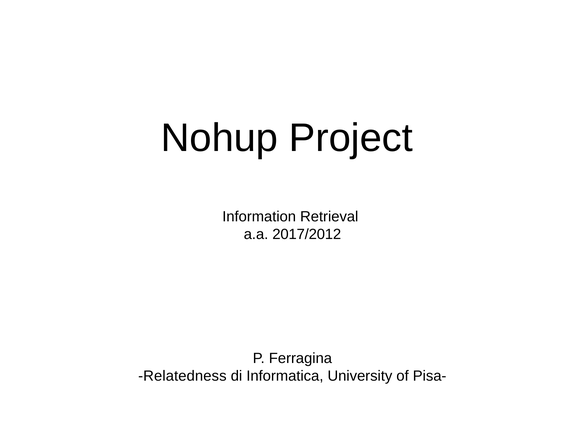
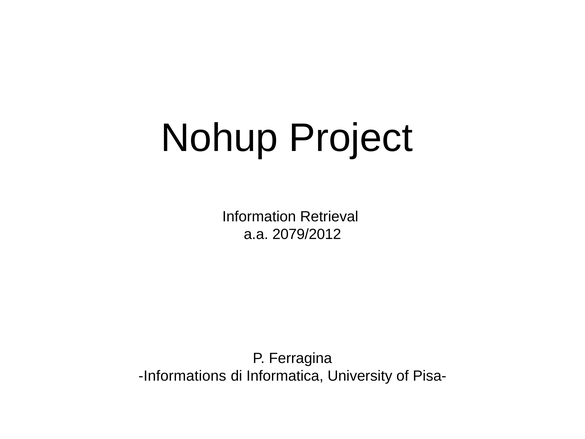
2017/2012: 2017/2012 -> 2079/2012
Relatedness: Relatedness -> Informations
